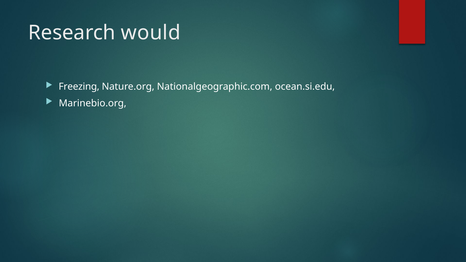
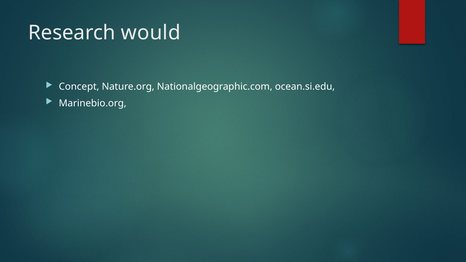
Freezing: Freezing -> Concept
